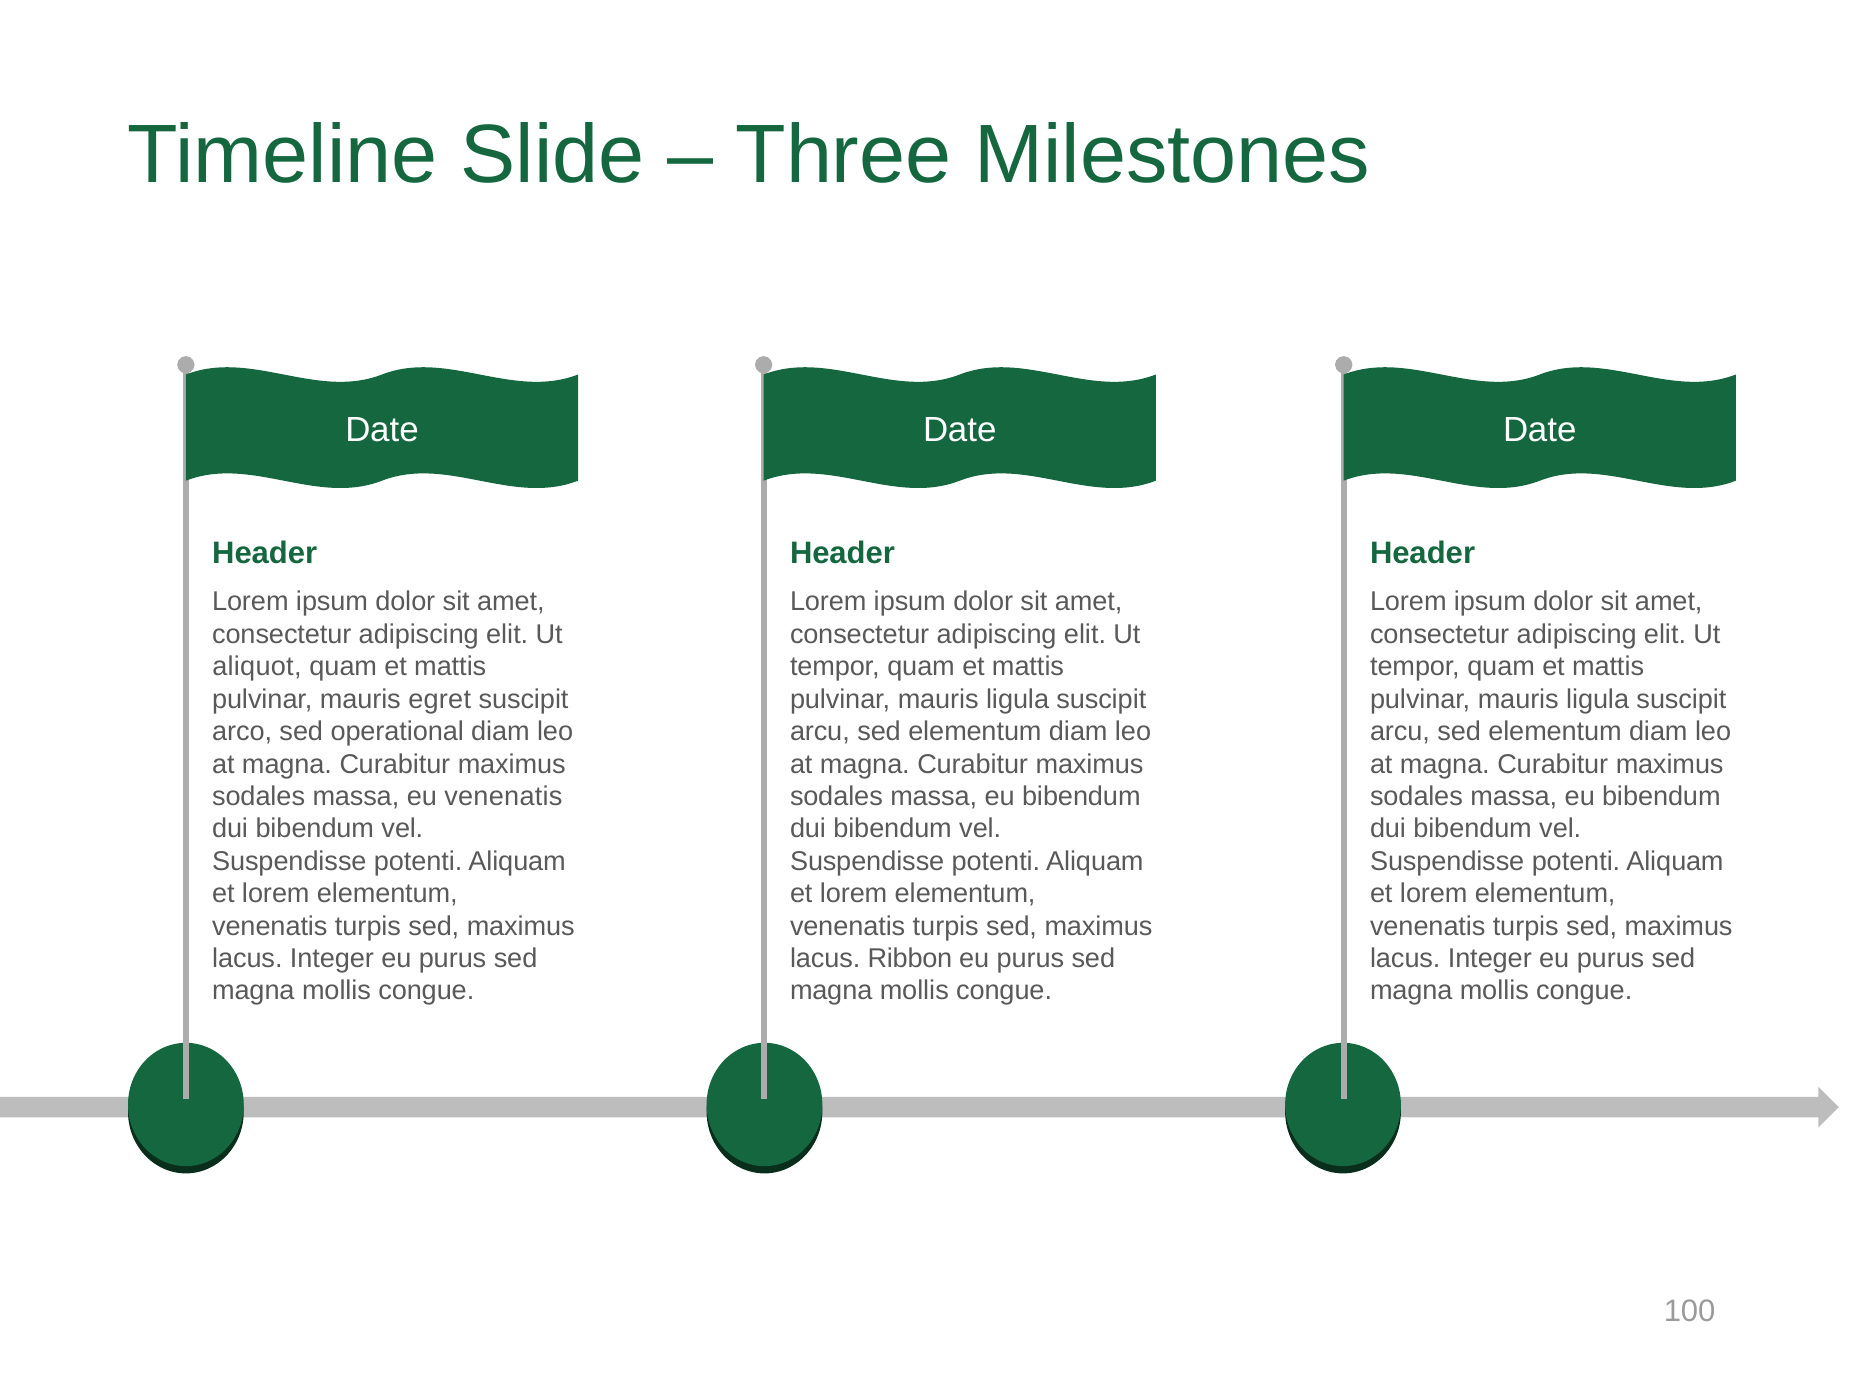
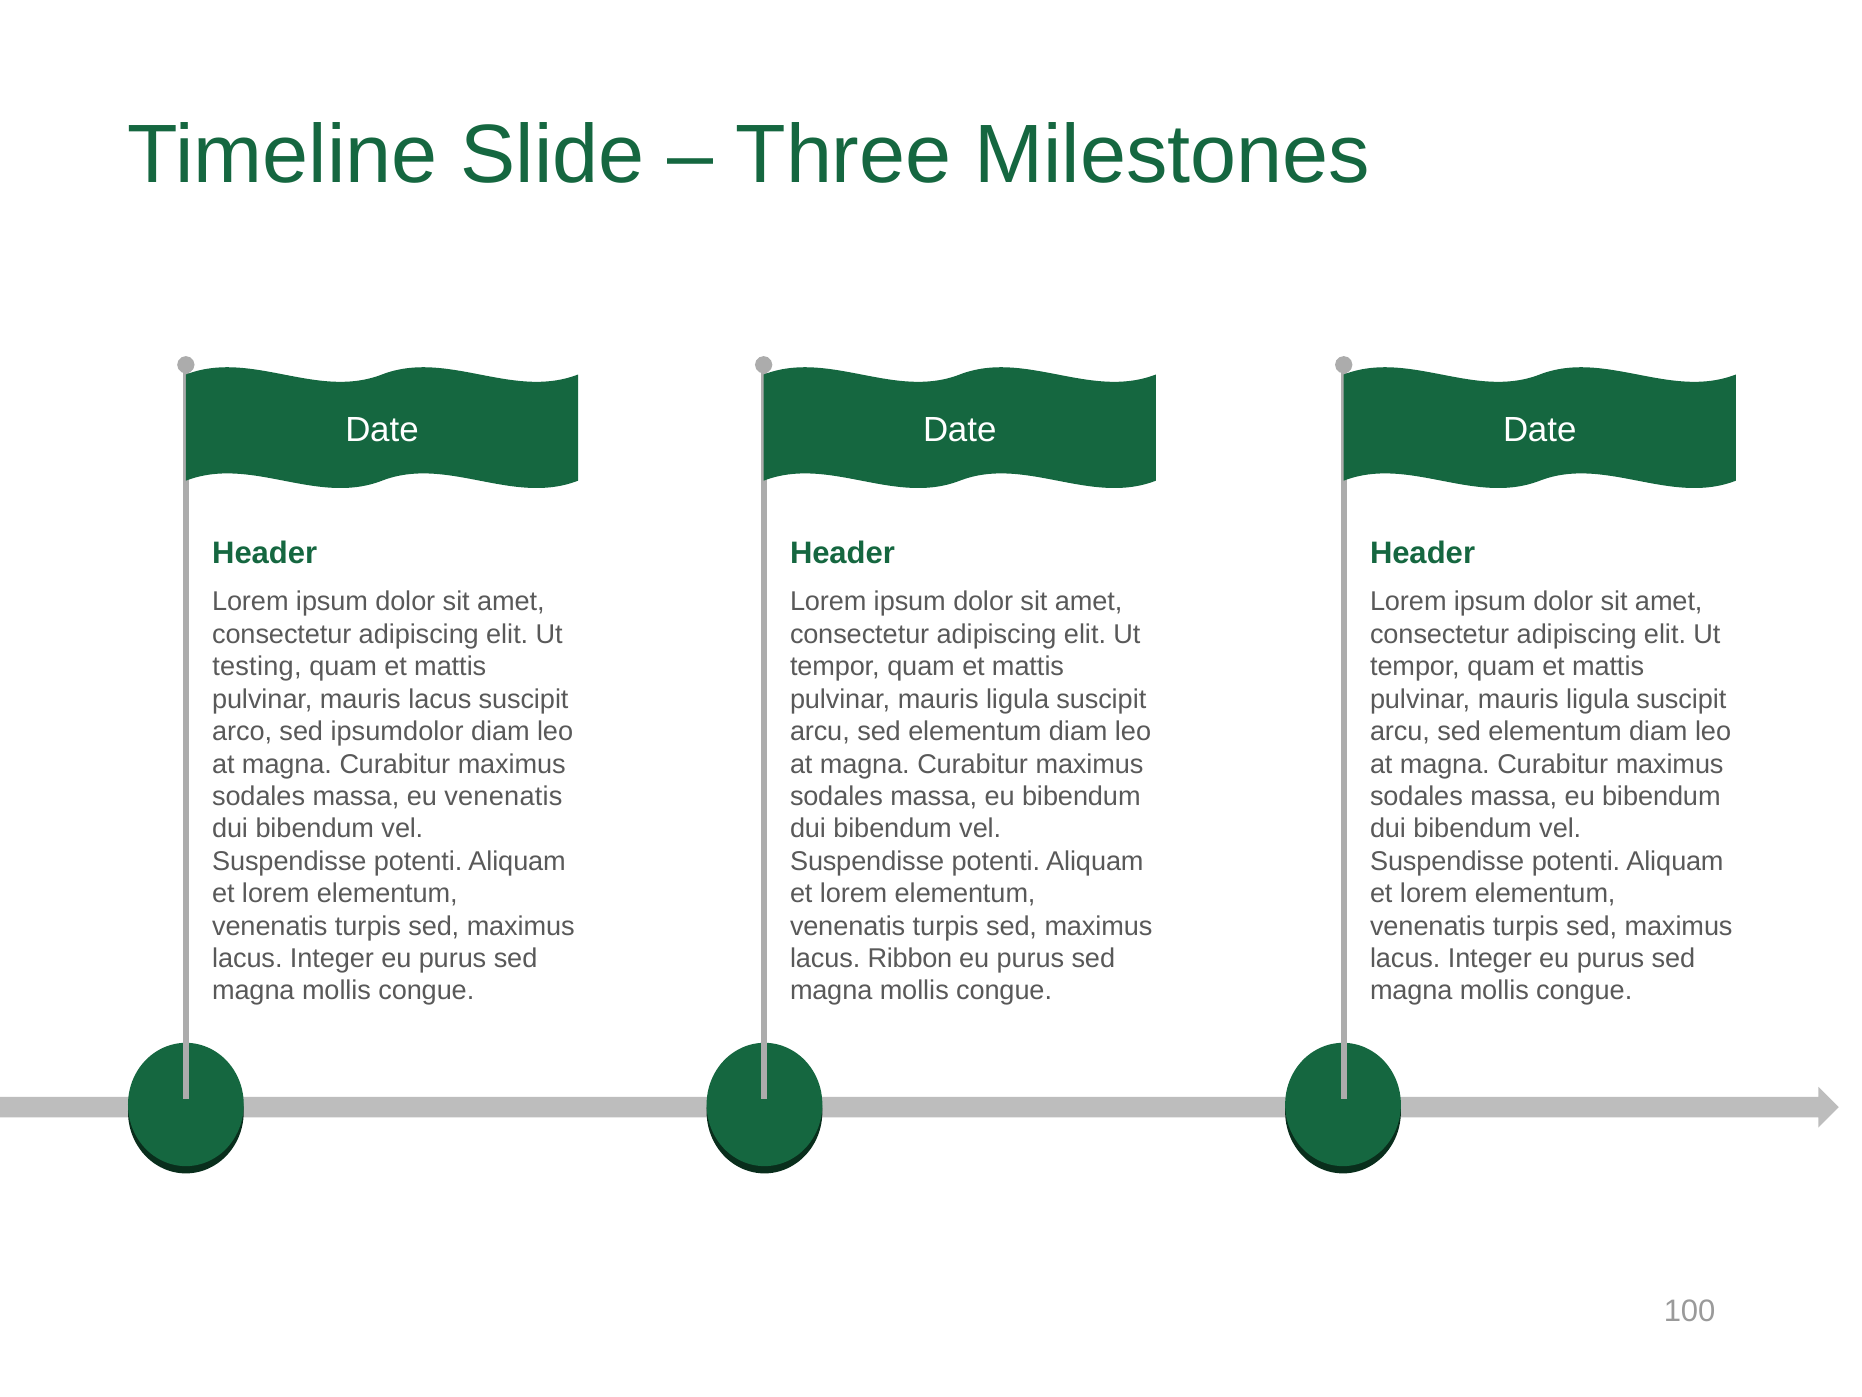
aliquot: aliquot -> testing
mauris egret: egret -> lacus
operational: operational -> ipsumdolor
